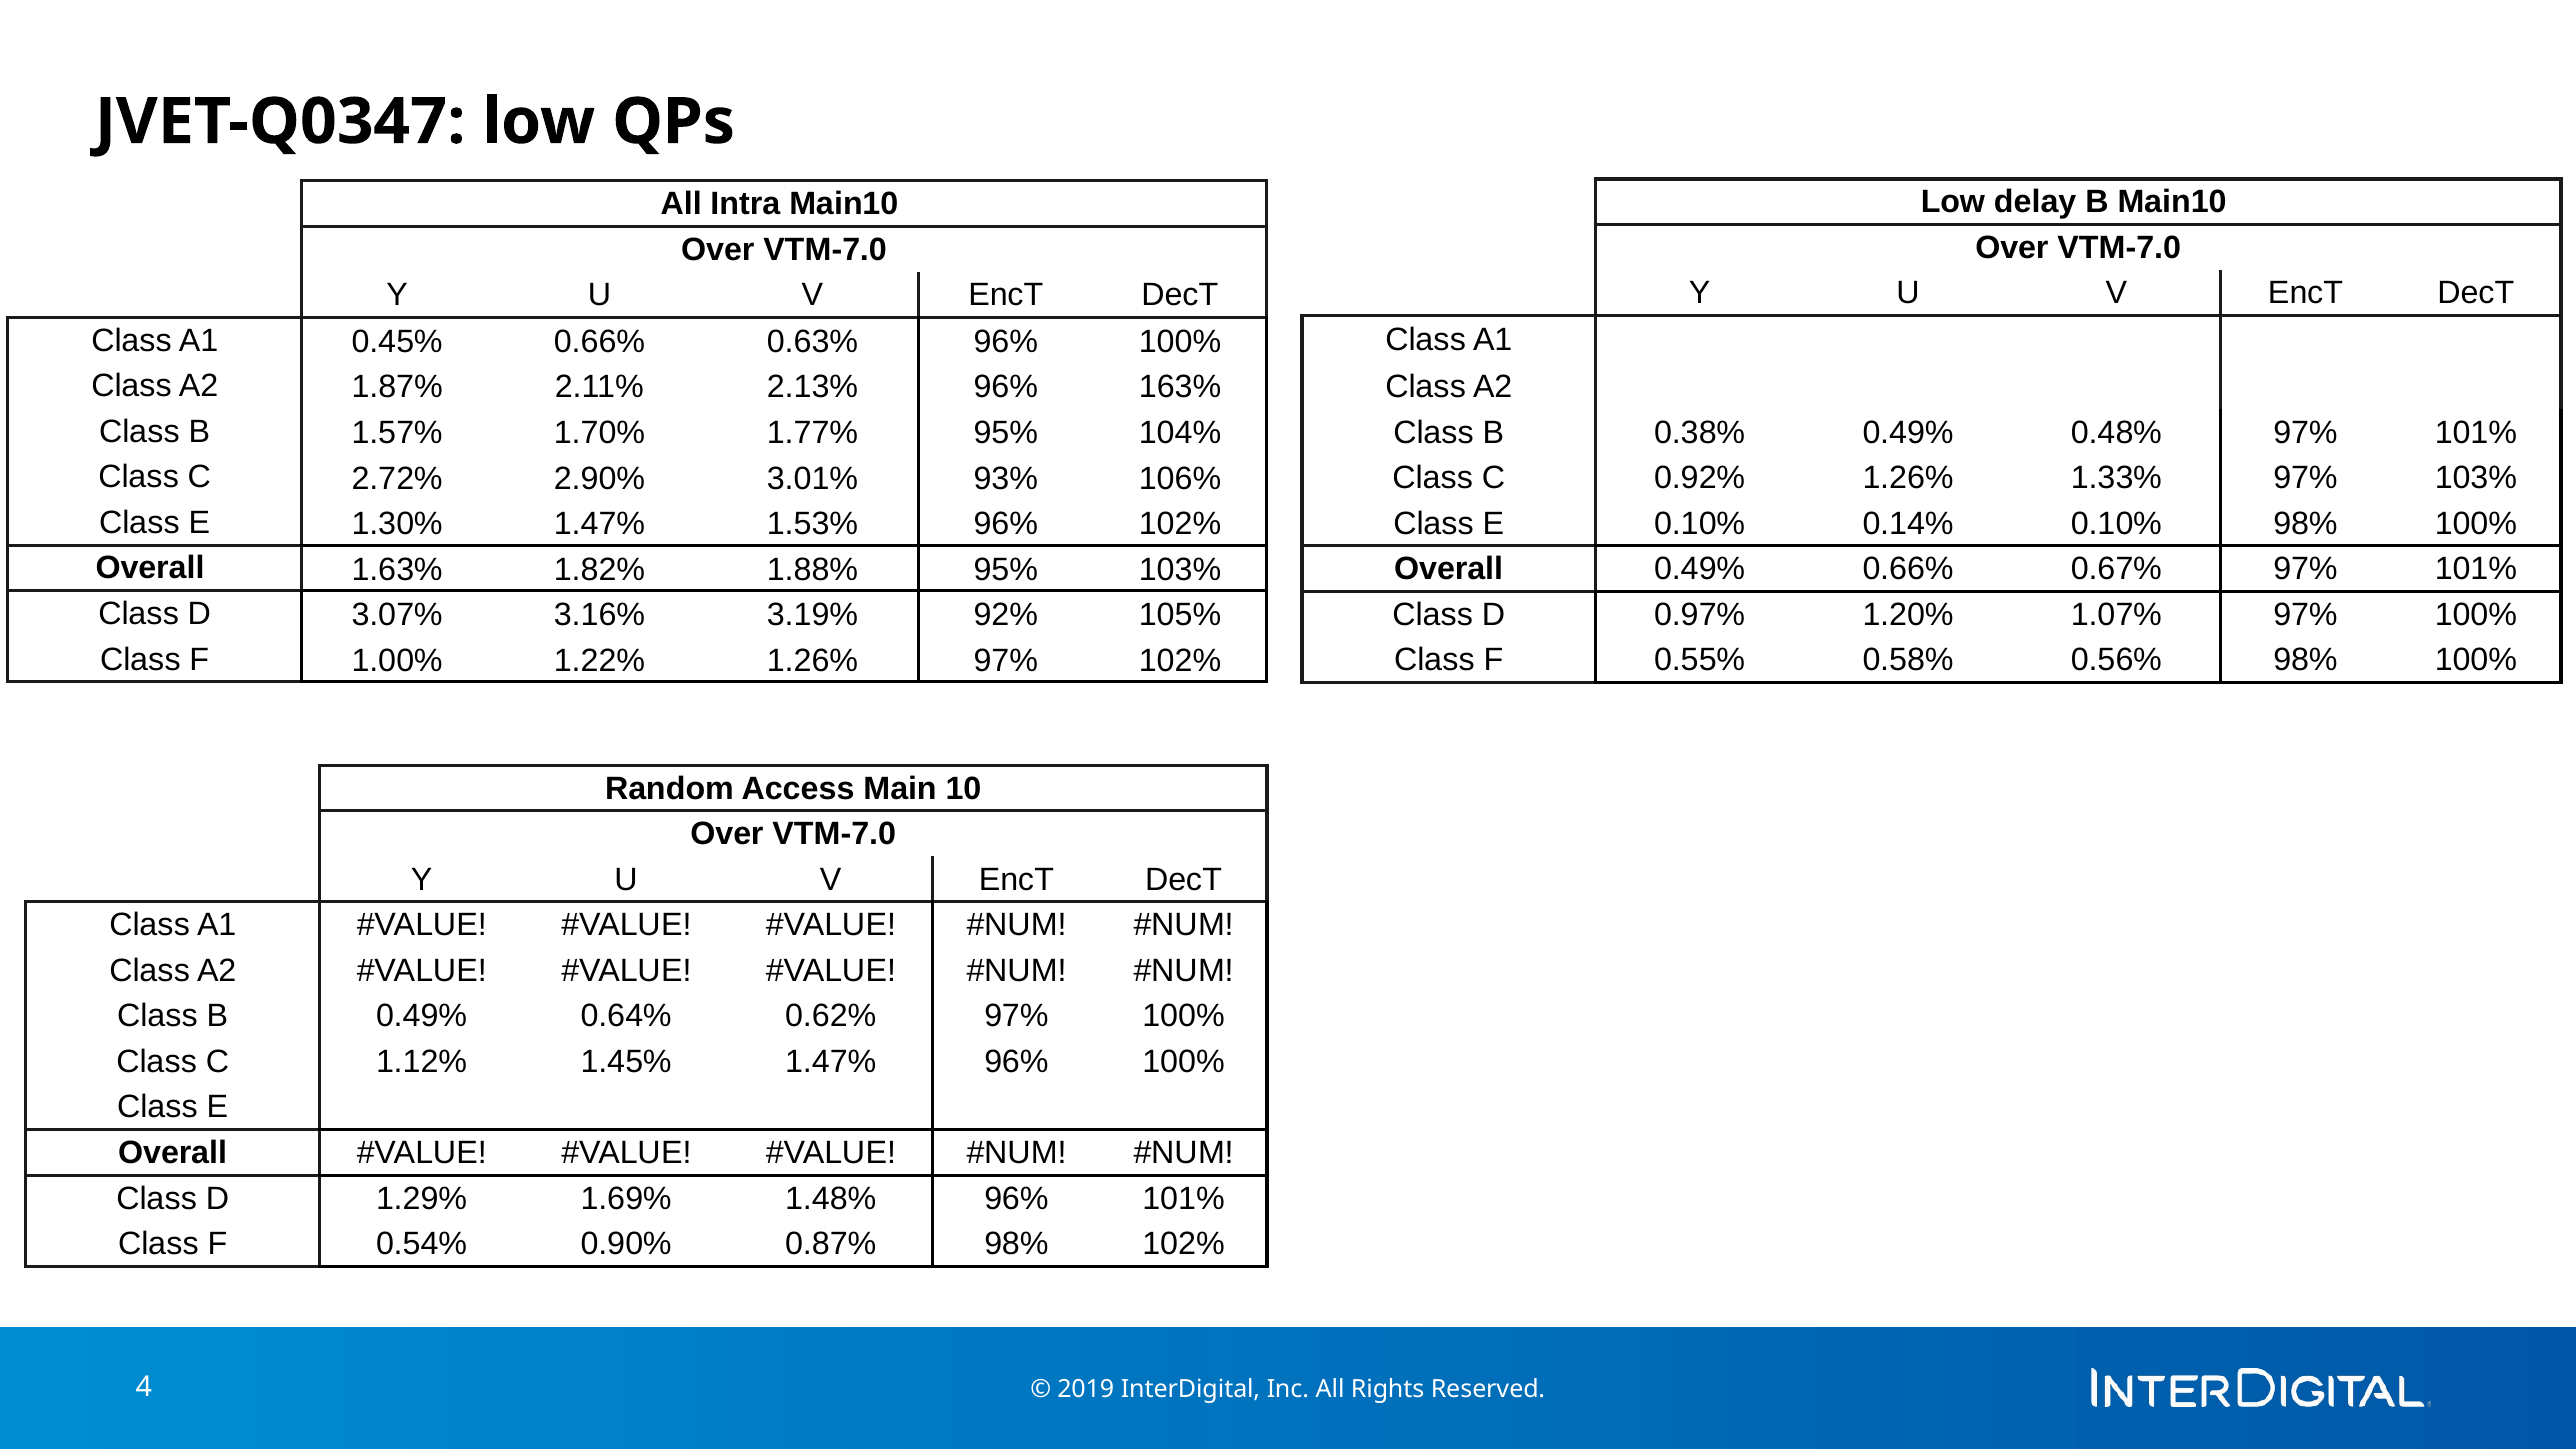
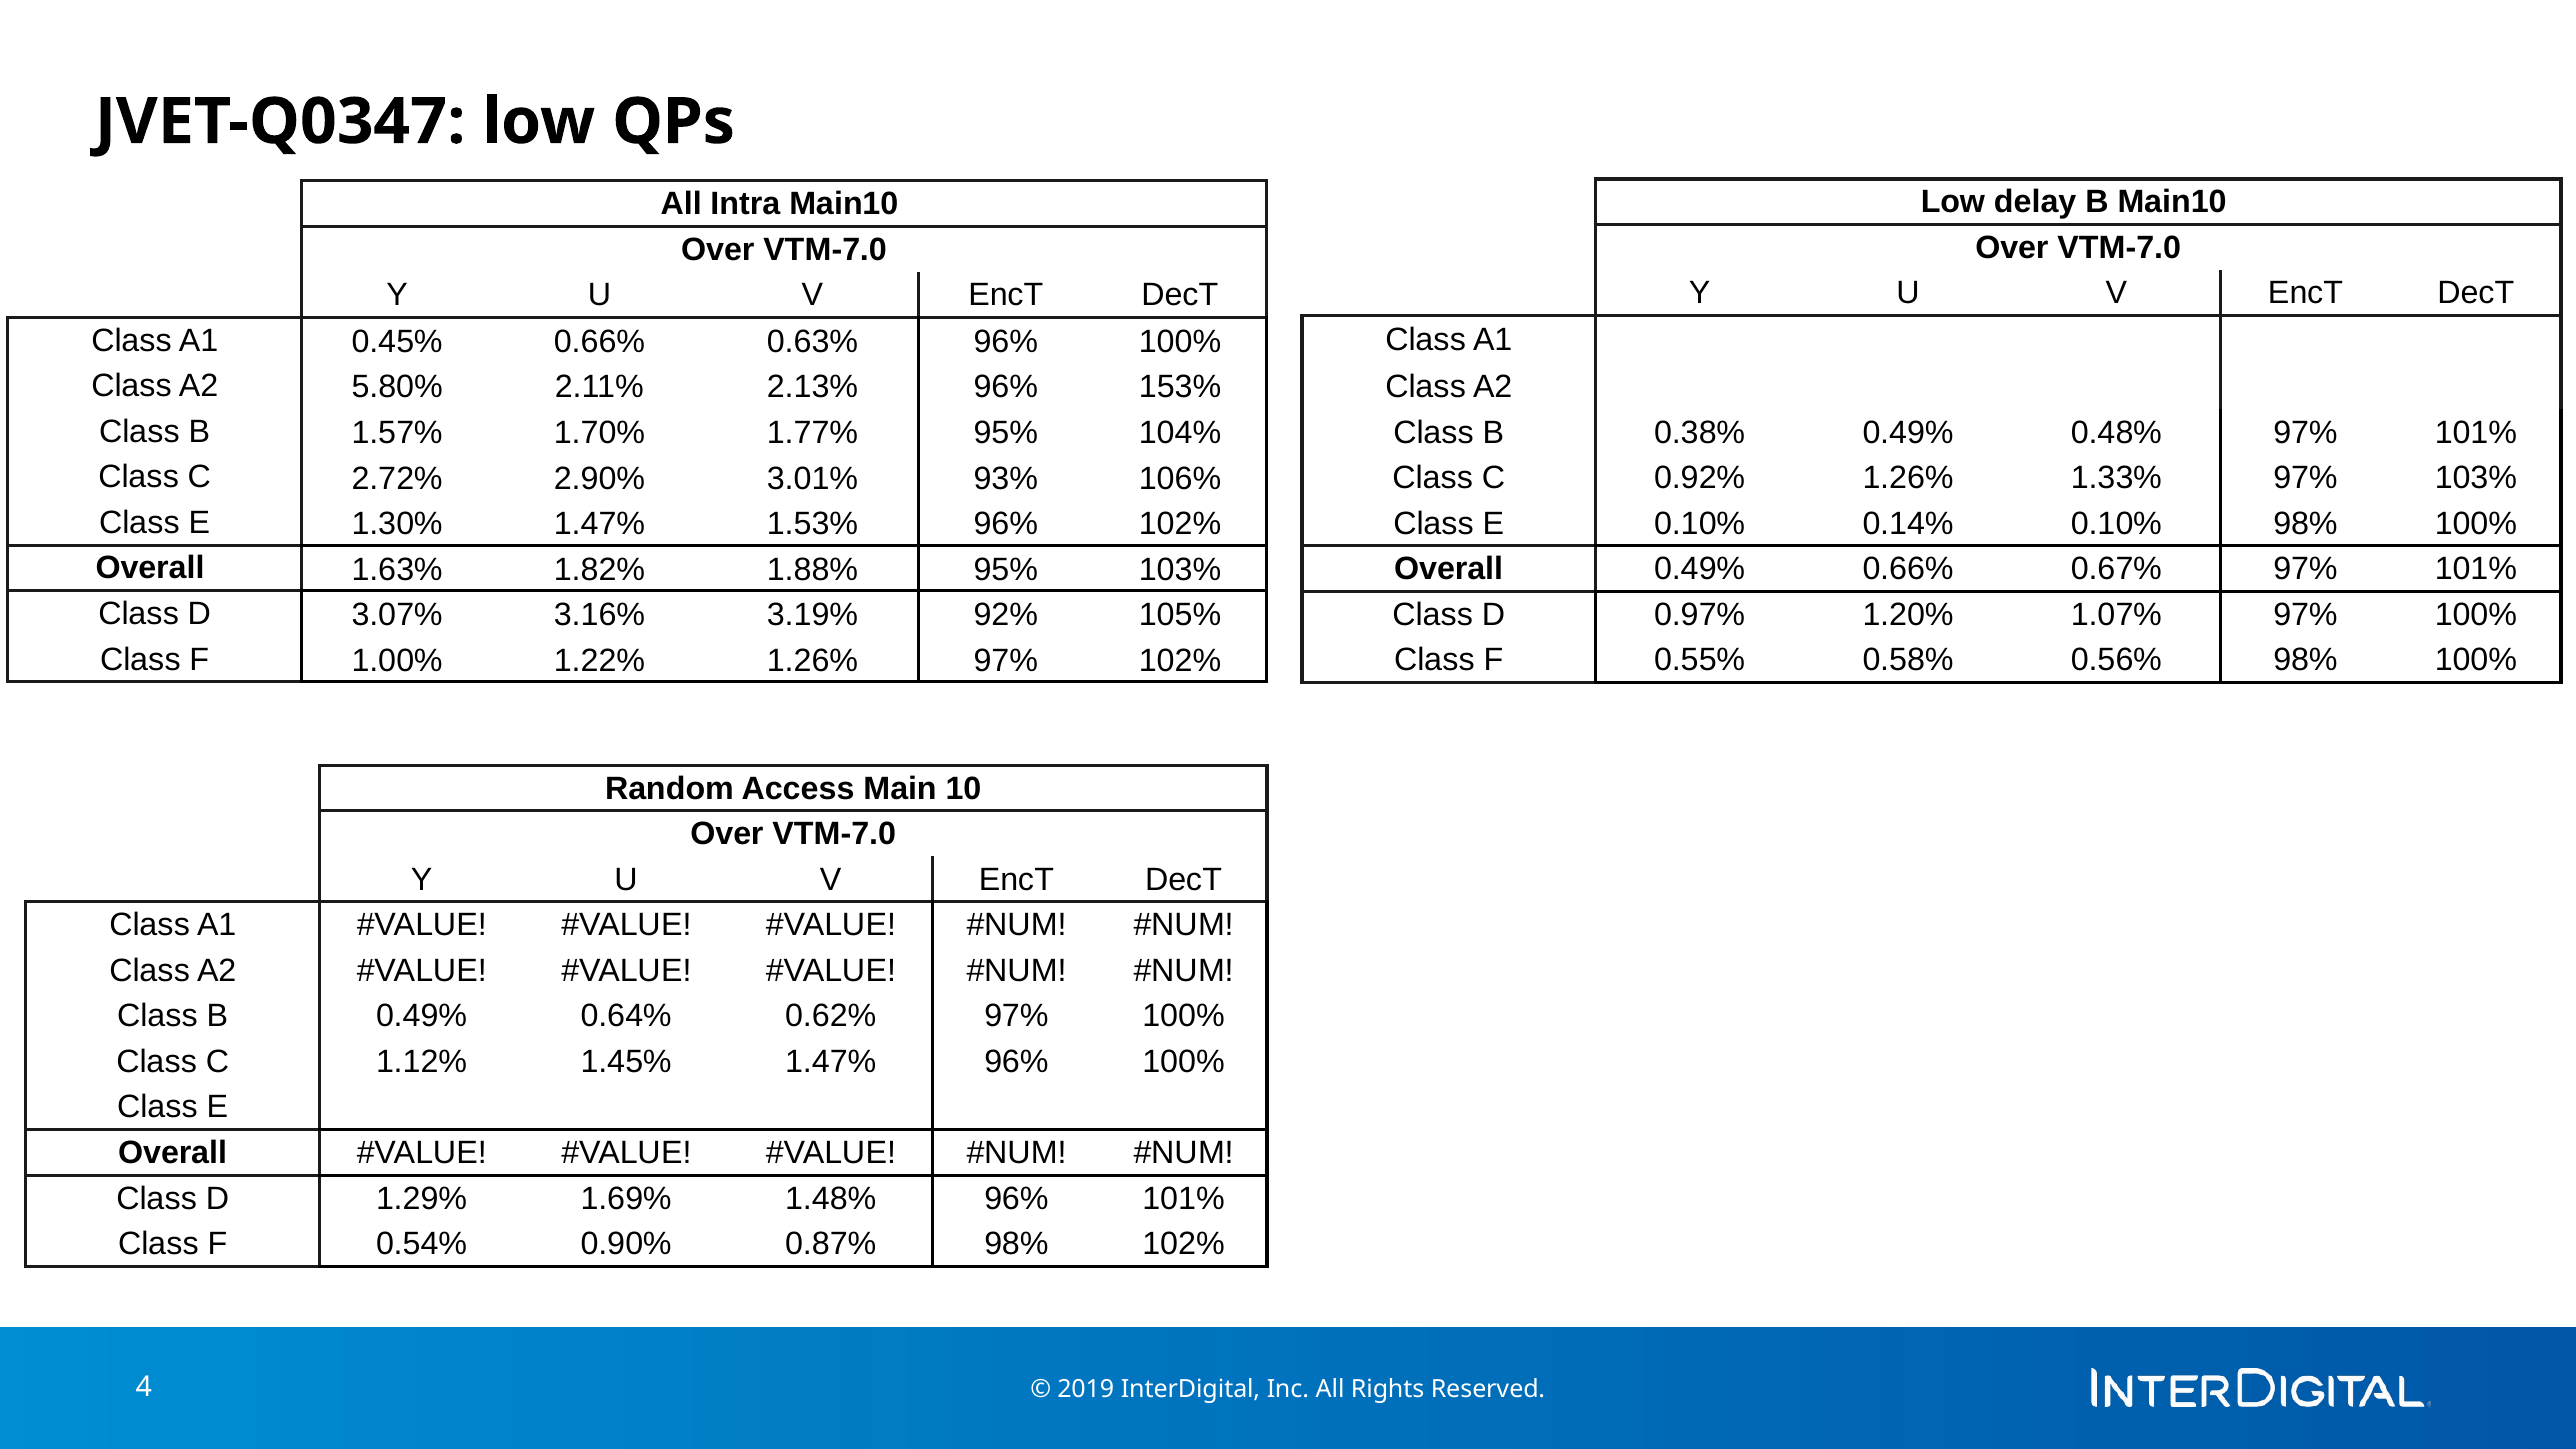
1.87%: 1.87% -> 5.80%
163%: 163% -> 153%
